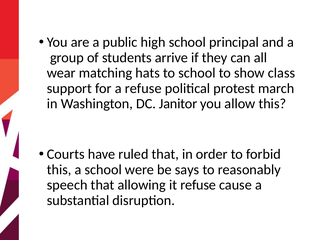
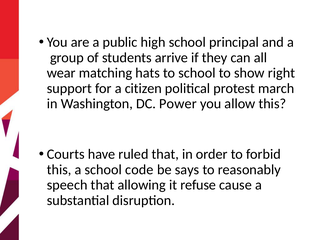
class: class -> right
a refuse: refuse -> citizen
Janitor: Janitor -> Power
were: were -> code
